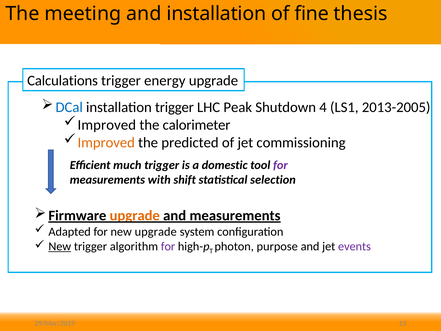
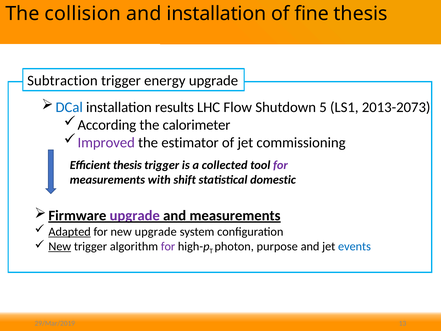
meeting: meeting -> collision
Calculations: Calculations -> Subtraction
installation trigger: trigger -> results
Peak: Peak -> Flow
4: 4 -> 5
2013-2005: 2013-2005 -> 2013-2073
Improved at (107, 125): Improved -> According
Improved at (106, 142) colour: orange -> purple
predicted: predicted -> estimator
Efficient much: much -> thesis
domestic: domestic -> collected
selection: selection -> domestic
upgrade at (135, 215) colour: orange -> purple
Adapted underline: none -> present
events colour: purple -> blue
